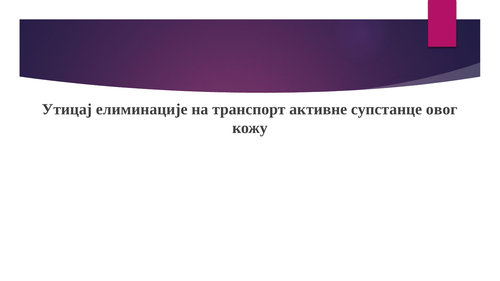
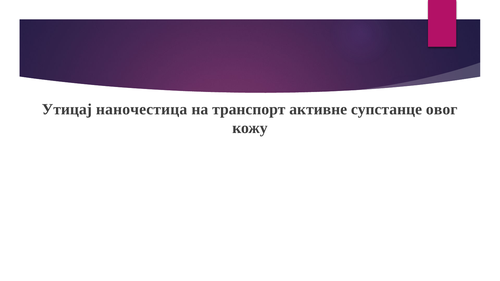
елиминације: елиминације -> наночестица
